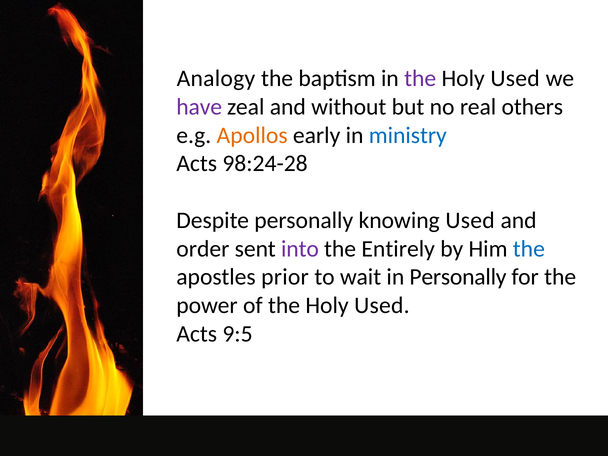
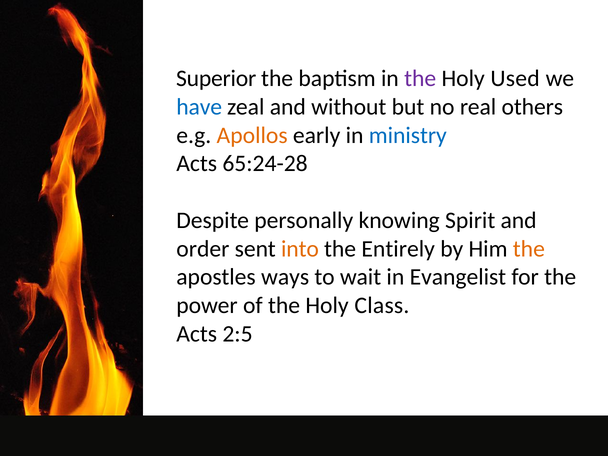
Analogy: Analogy -> Superior
have colour: purple -> blue
98:24-28: 98:24-28 -> 65:24-28
knowing Used: Used -> Spirit
into colour: purple -> orange
the at (529, 249) colour: blue -> orange
prior: prior -> ways
in Personally: Personally -> Evangelist
of the Holy Used: Used -> Class
9:5: 9:5 -> 2:5
